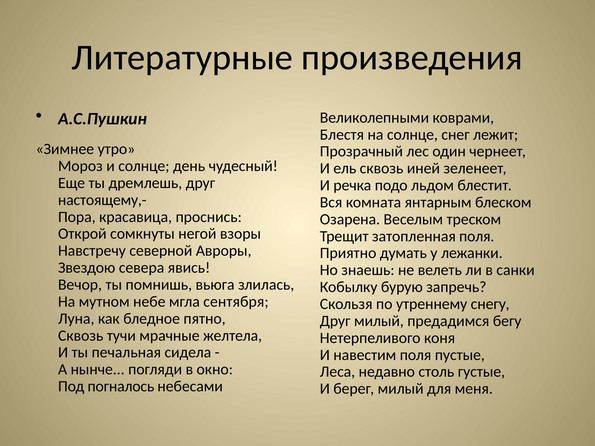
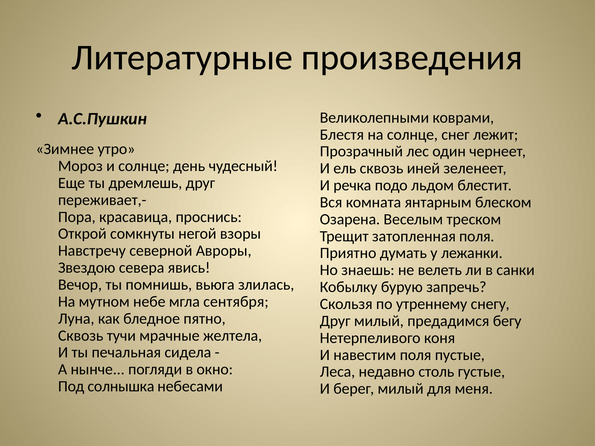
настоящему,-: настоящему,- -> переживает,-
погналось: погналось -> солнышка
